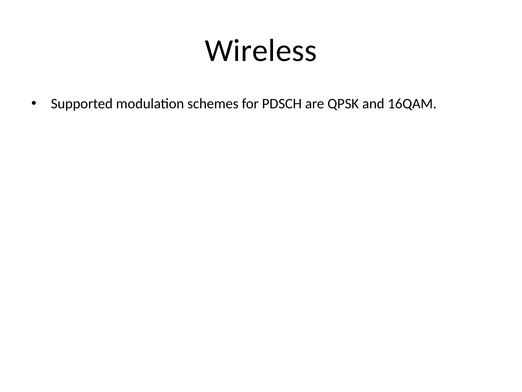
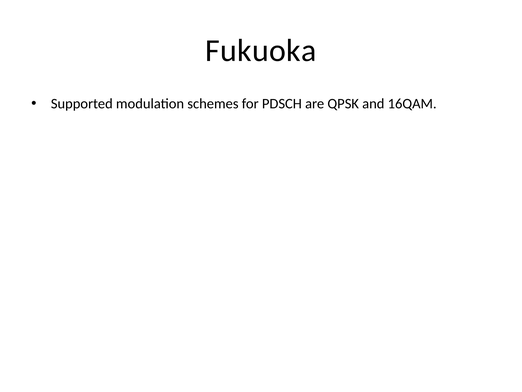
Wireless: Wireless -> Fukuoka
